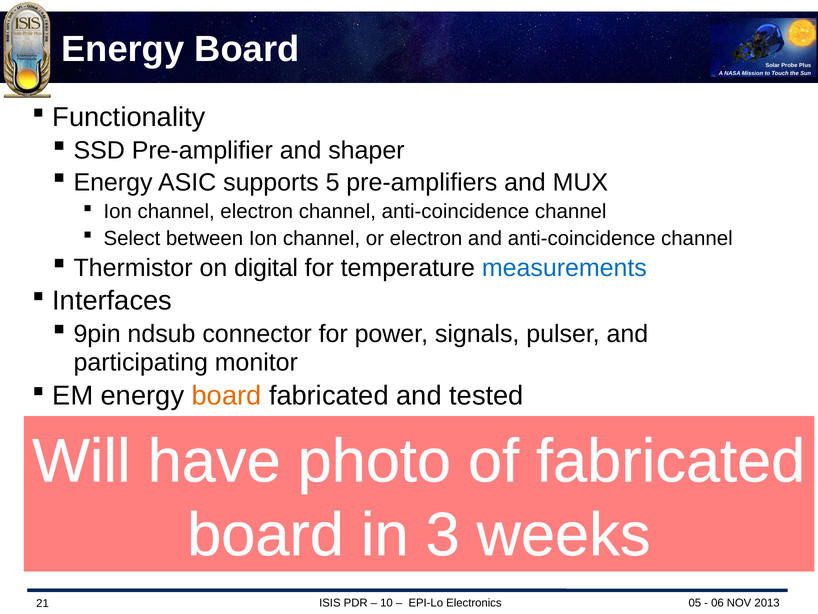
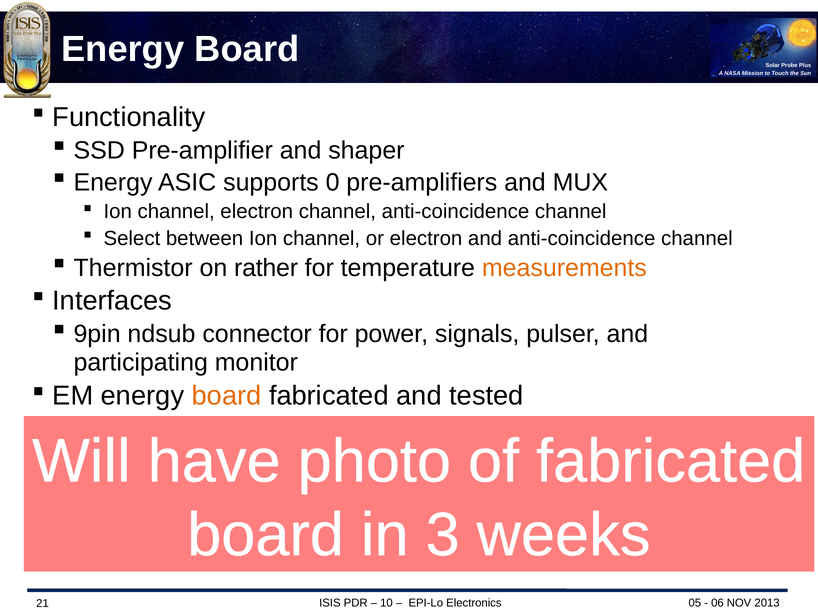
5: 5 -> 0
digital: digital -> rather
measurements colour: blue -> orange
